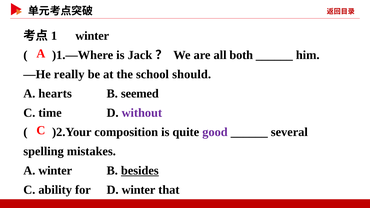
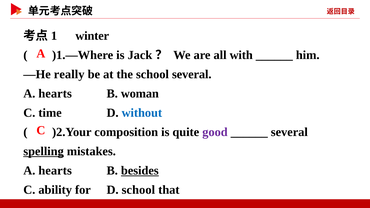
both: both -> with
school should: should -> several
seemed: seemed -> woman
without colour: purple -> blue
spelling underline: none -> present
winter at (55, 171): winter -> hearts
D winter: winter -> school
